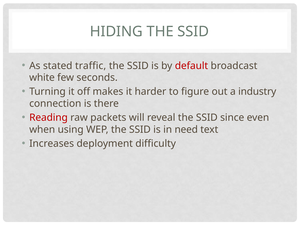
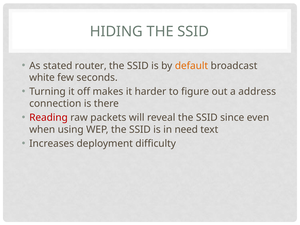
traffic: traffic -> router
default colour: red -> orange
industry: industry -> address
